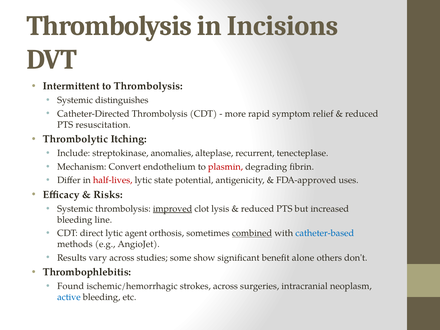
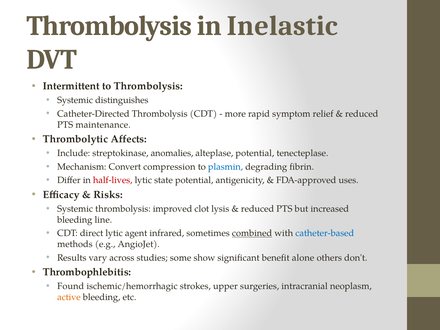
Incisions: Incisions -> Inelastic
resuscitation: resuscitation -> maintenance
Itching: Itching -> Affects
alteplase recurrent: recurrent -> potential
endothelium: endothelium -> compression
plasmin colour: red -> blue
improved underline: present -> none
orthosis: orthosis -> infrared
strokes across: across -> upper
active colour: blue -> orange
